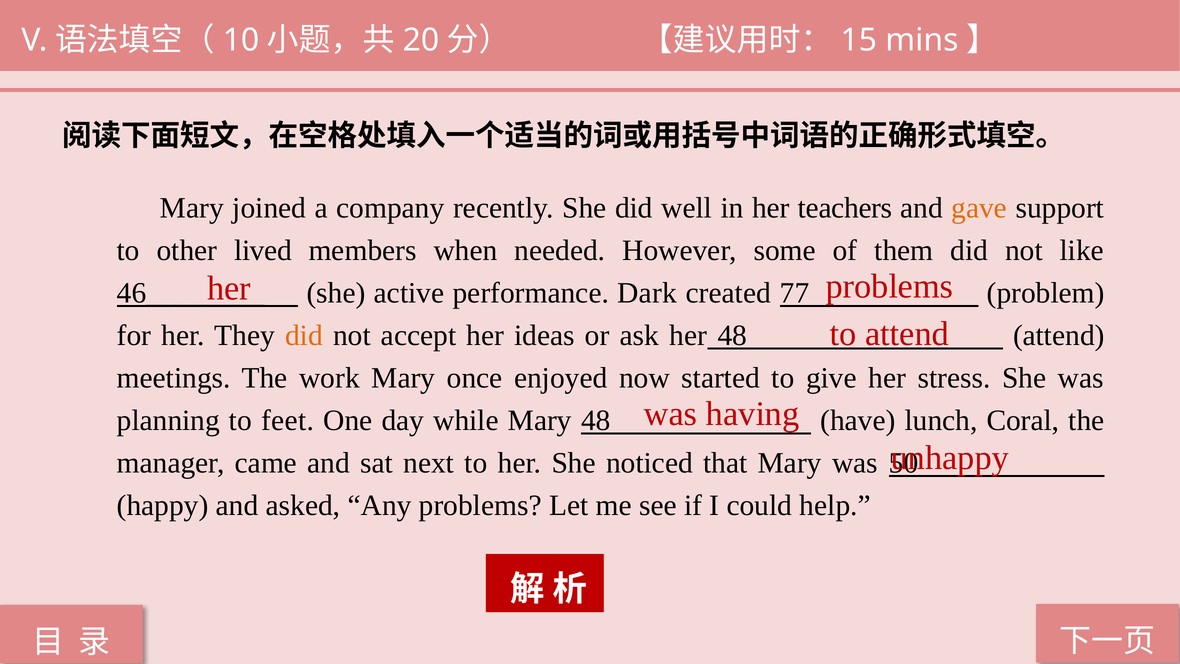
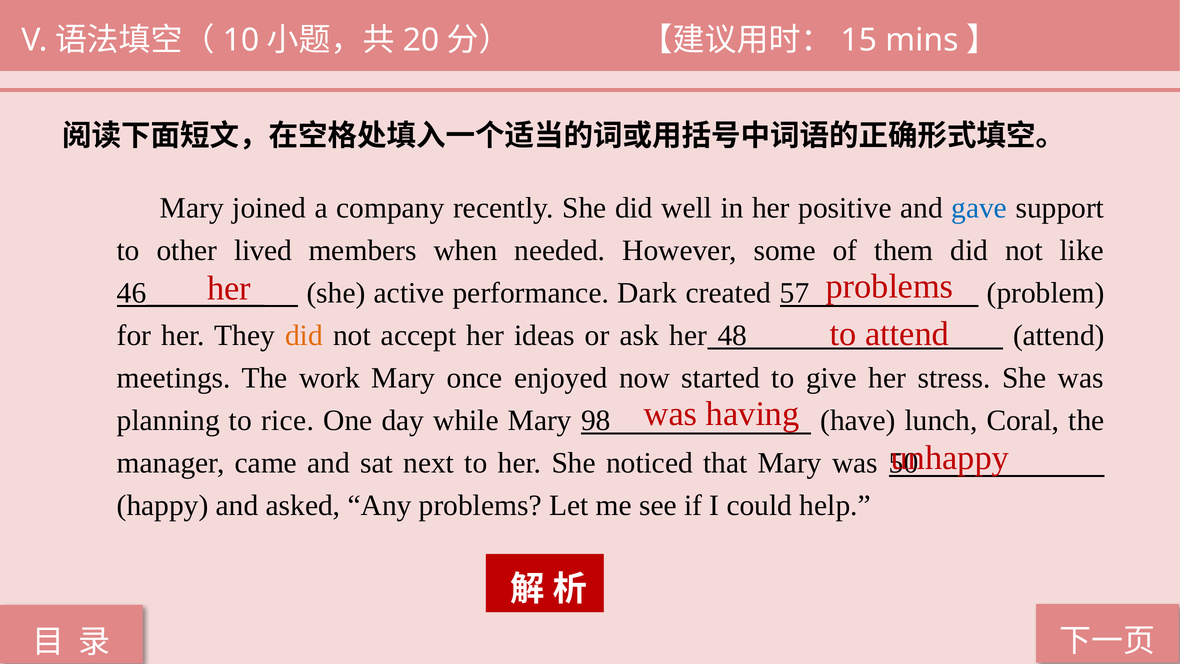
teachers: teachers -> positive
gave colour: orange -> blue
77: 77 -> 57
feet: feet -> rice
Mary 48: 48 -> 98
